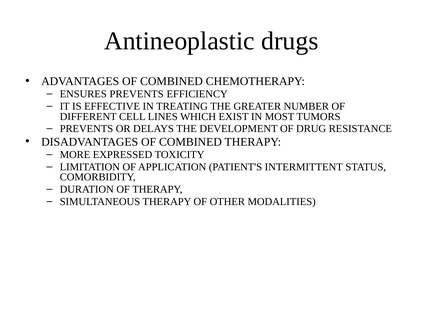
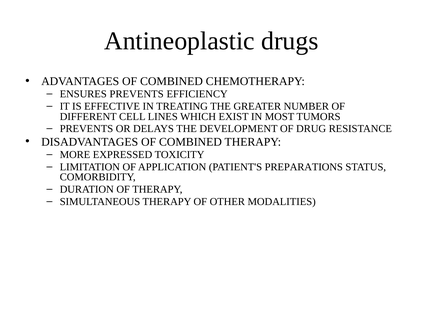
INTERMITTENT: INTERMITTENT -> PREPARATIONS
